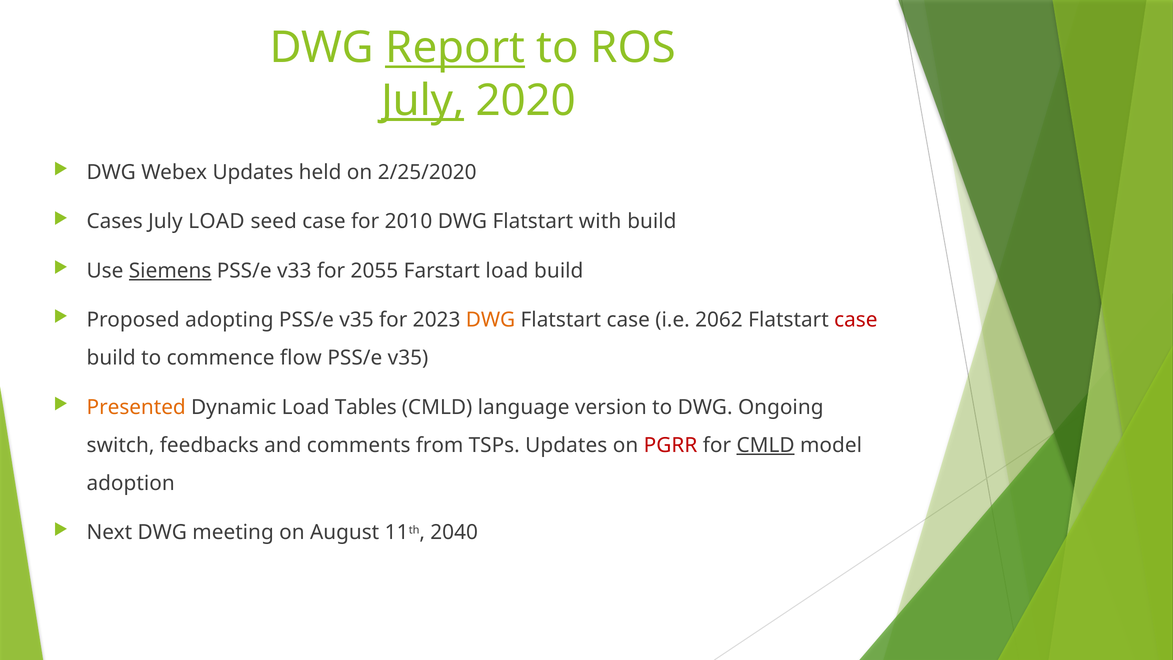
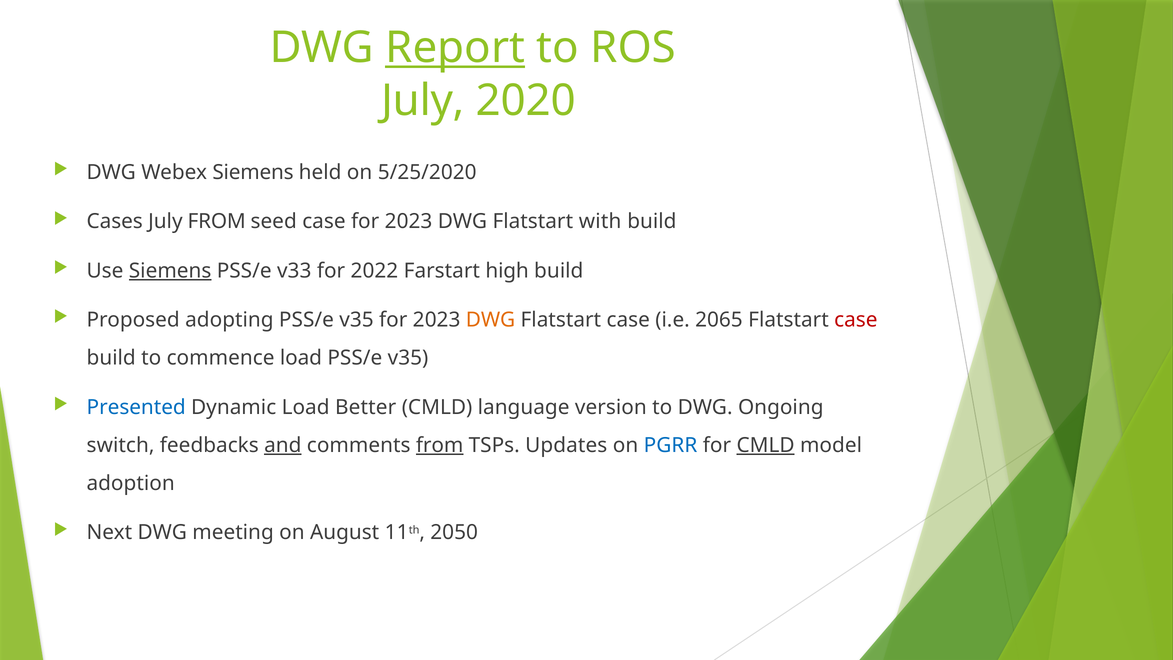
July at (423, 101) underline: present -> none
Webex Updates: Updates -> Siemens
2/25/2020: 2/25/2020 -> 5/25/2020
July LOAD: LOAD -> FROM
case for 2010: 2010 -> 2023
2055: 2055 -> 2022
Farstart load: load -> high
2062: 2062 -> 2065
commence flow: flow -> load
Presented colour: orange -> blue
Tables: Tables -> Better
and underline: none -> present
from at (440, 445) underline: none -> present
PGRR colour: red -> blue
2040: 2040 -> 2050
